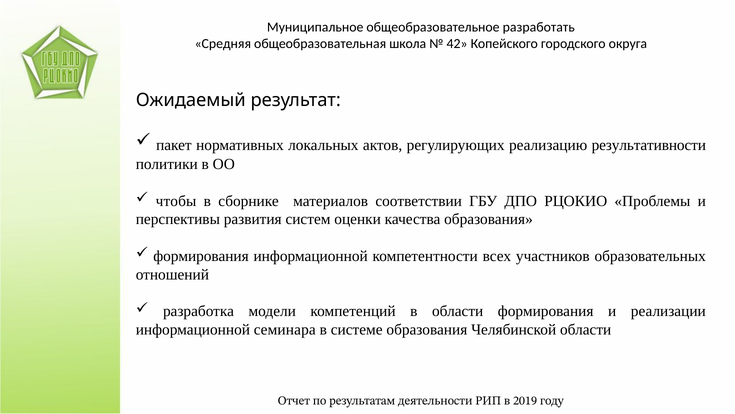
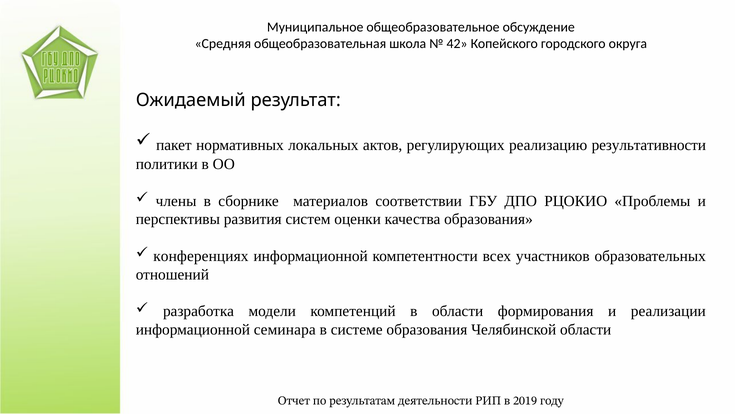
разработать: разработать -> обсуждение
чтобы: чтобы -> члены
формирования at (201, 256): формирования -> конференциях
